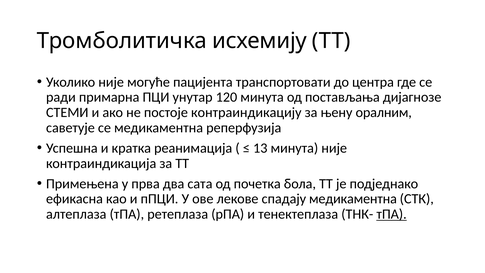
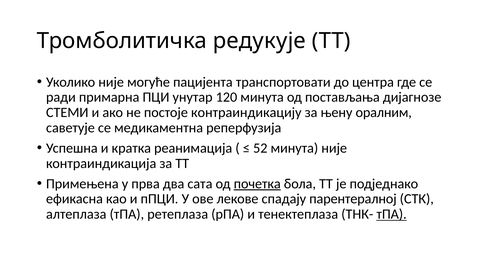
исхемију: исхемију -> редукује
13: 13 -> 52
почетка underline: none -> present
спадају медикаментна: медикаментна -> парентералној
